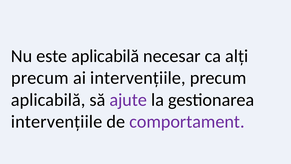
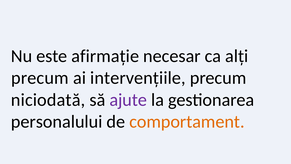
este aplicabilă: aplicabilă -> afirmație
aplicabilă at (48, 100): aplicabilă -> niciodată
intervențiile at (57, 121): intervențiile -> personalului
comportament colour: purple -> orange
